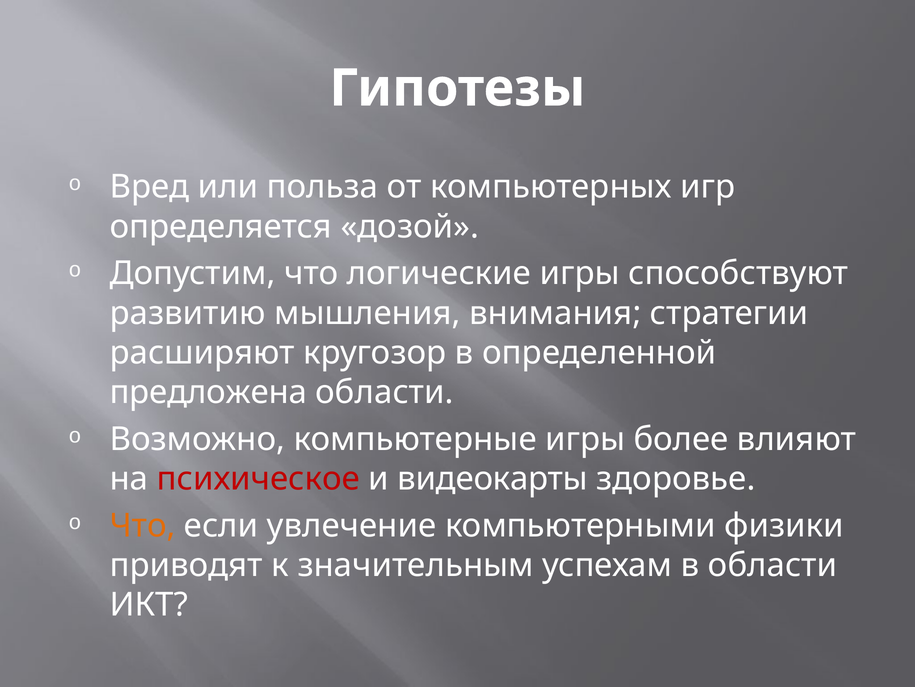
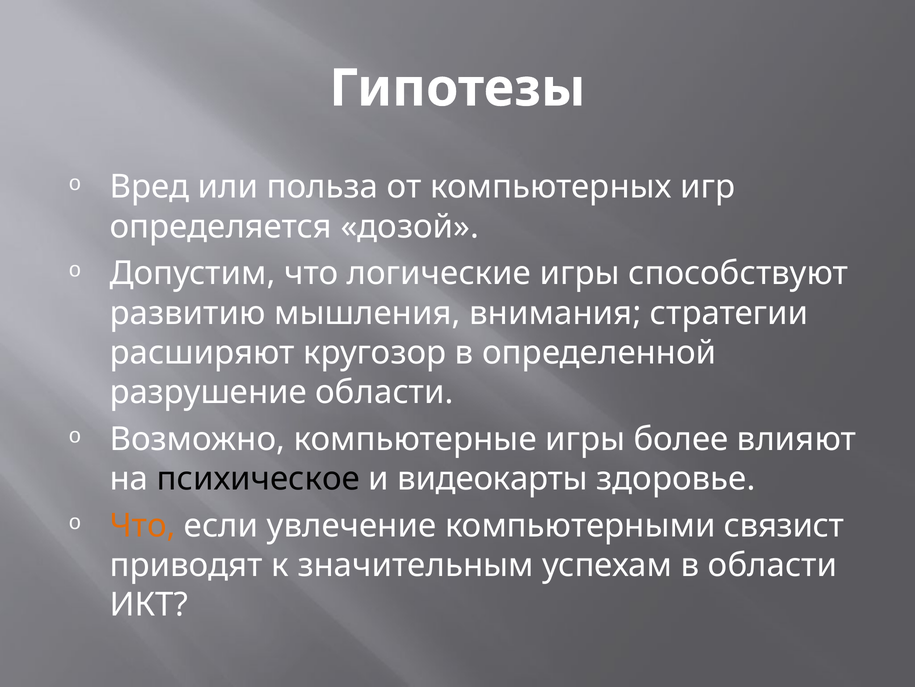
предложена: предложена -> разрушение
психическое colour: red -> black
физики: физики -> связист
